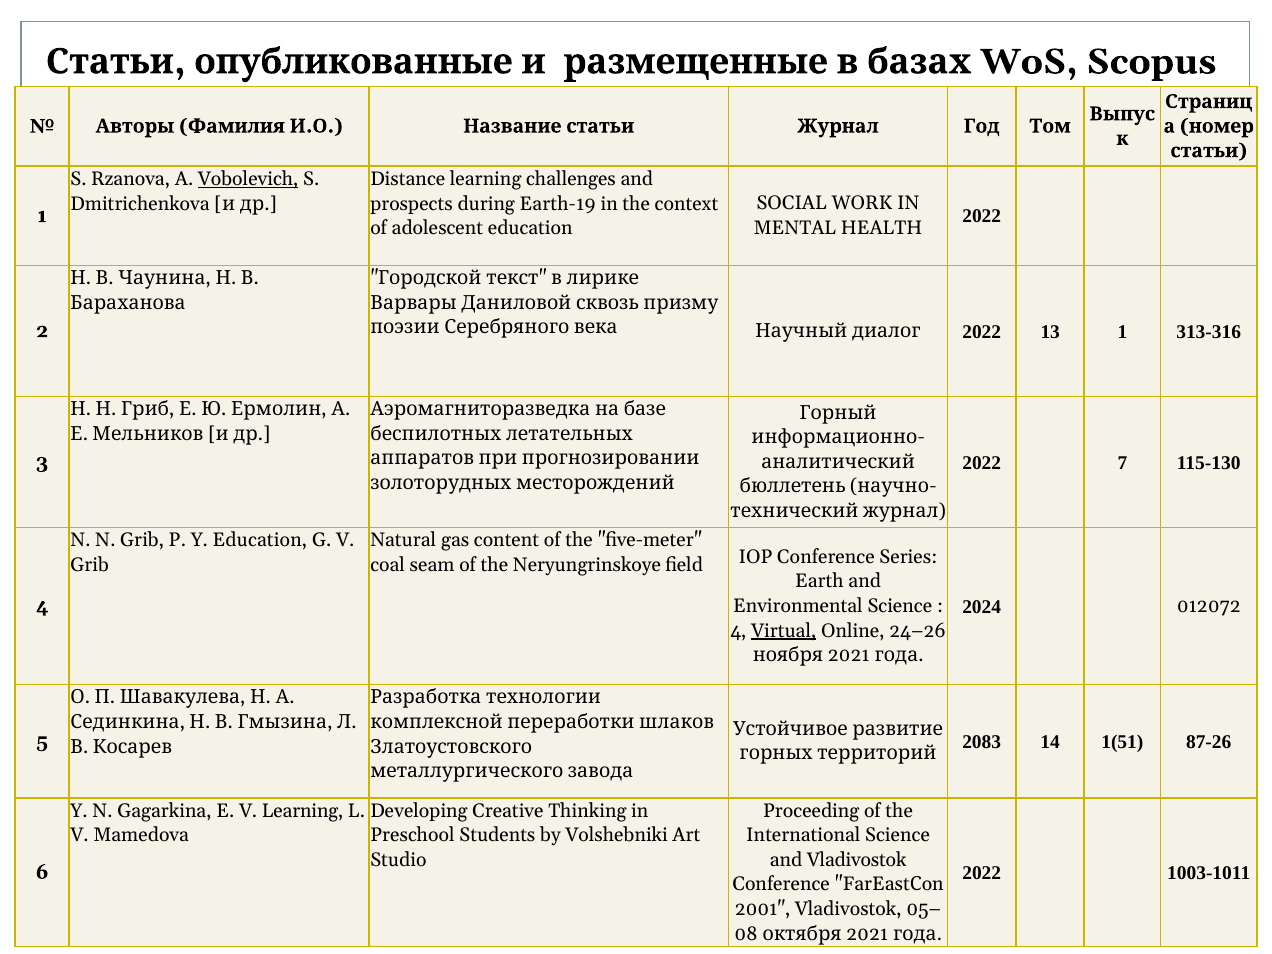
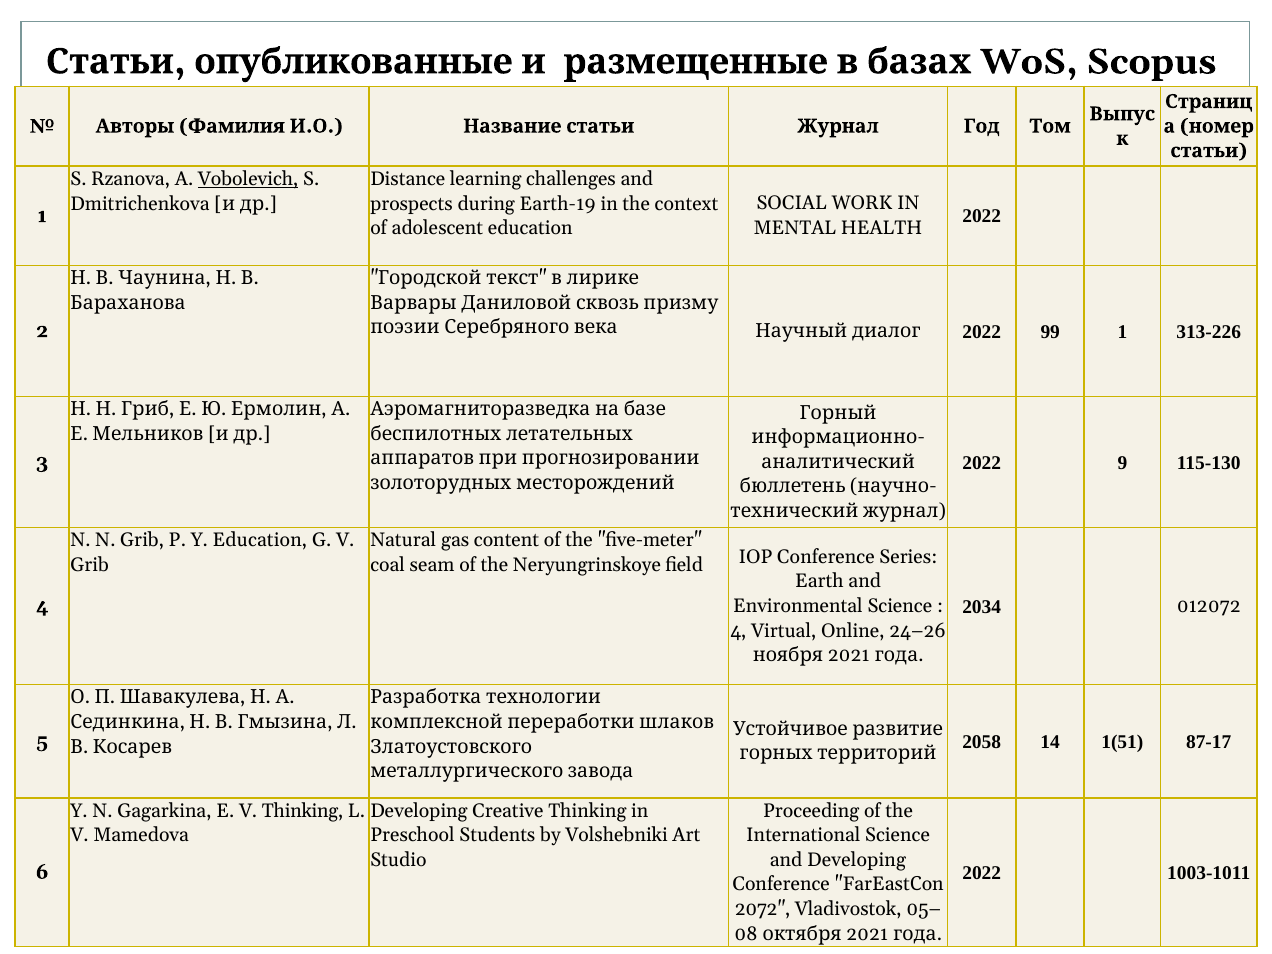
13: 13 -> 99
313-316: 313-316 -> 313-226
7: 7 -> 9
2024: 2024 -> 2034
Virtual underline: present -> none
2083: 2083 -> 2058
87-26: 87-26 -> 87-17
V Learning: Learning -> Thinking
and Vladivostok: Vladivostok -> Developing
2001: 2001 -> 2072
